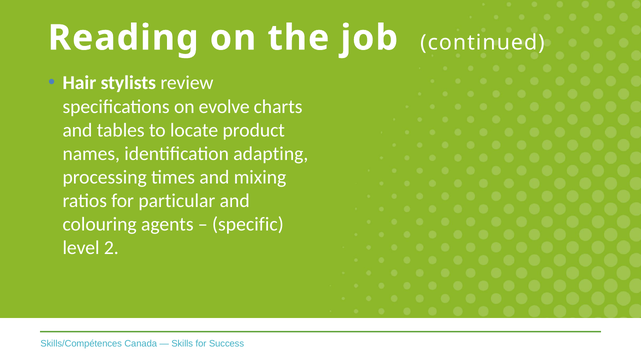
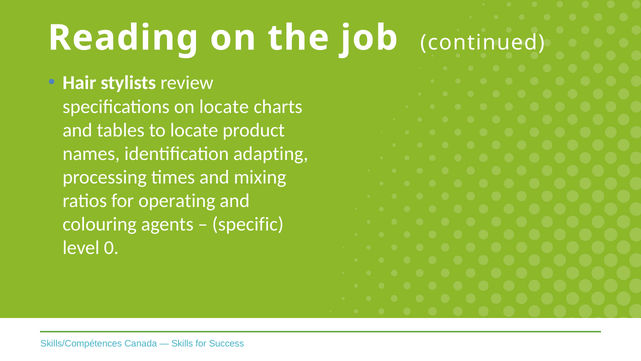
on evolve: evolve -> locate
particular: particular -> operating
2: 2 -> 0
